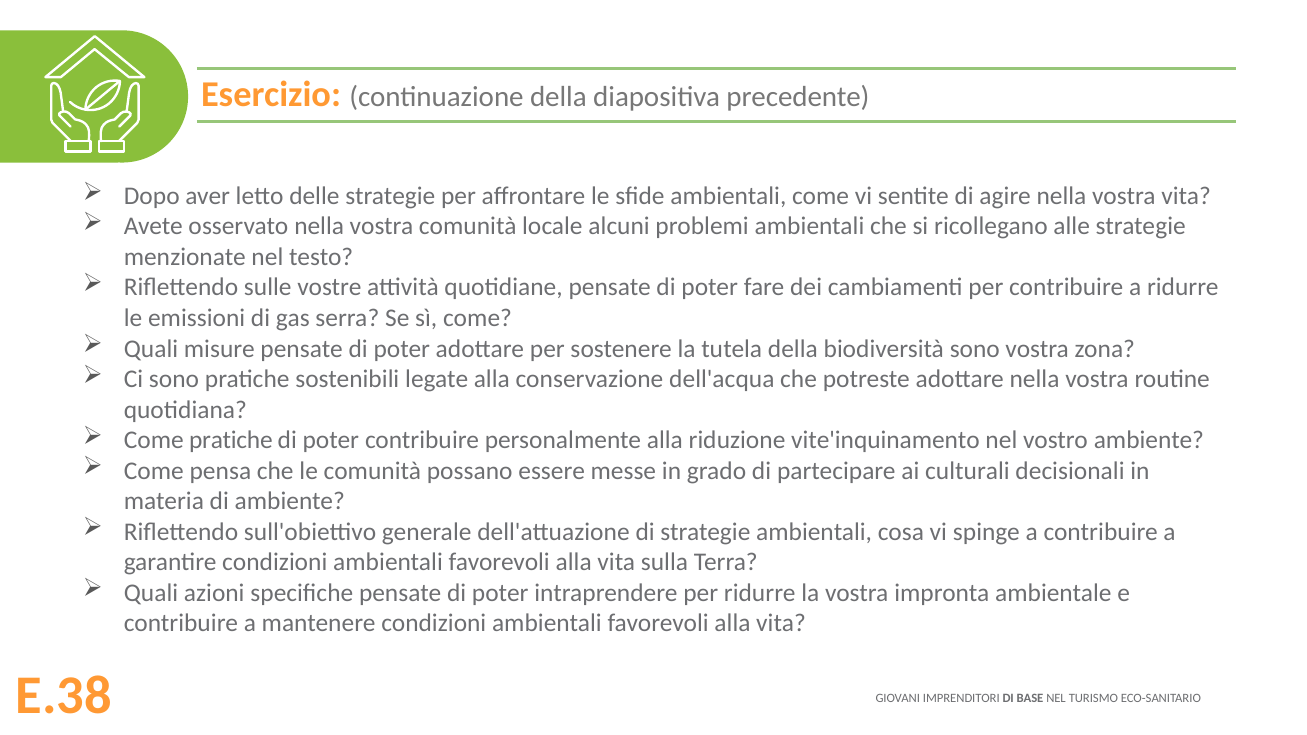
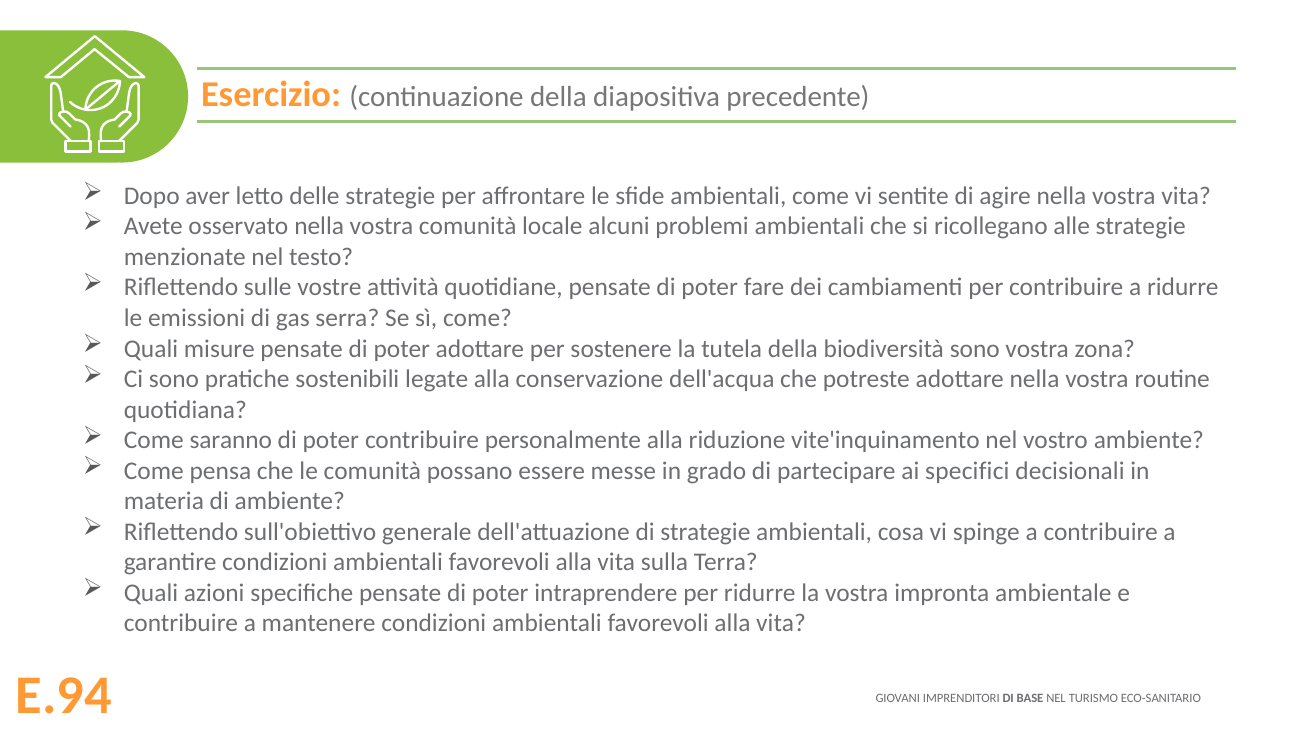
Come pratiche: pratiche -> saranno
culturali: culturali -> specifici
E.38: E.38 -> E.94
